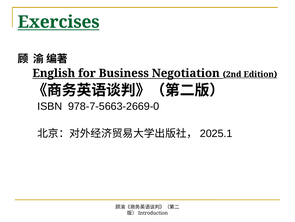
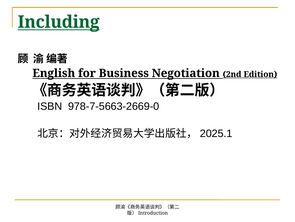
Exercises: Exercises -> Including
